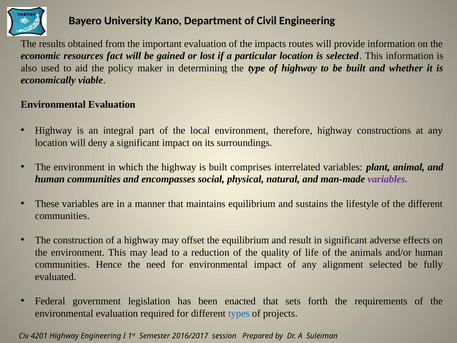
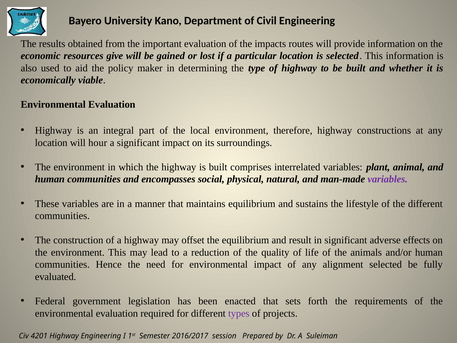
fact: fact -> give
deny: deny -> hour
types colour: blue -> purple
